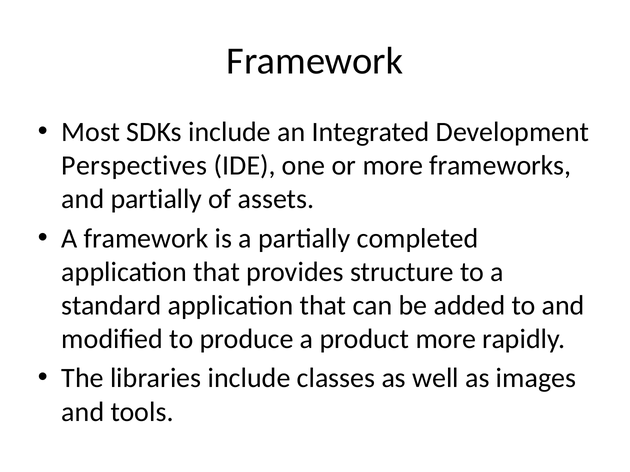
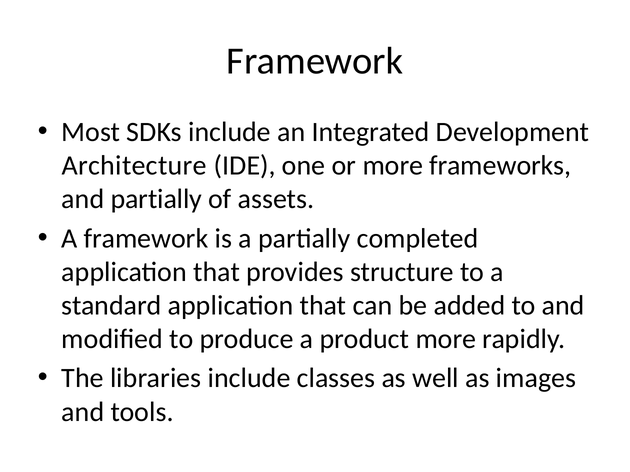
Perspectives: Perspectives -> Architecture
